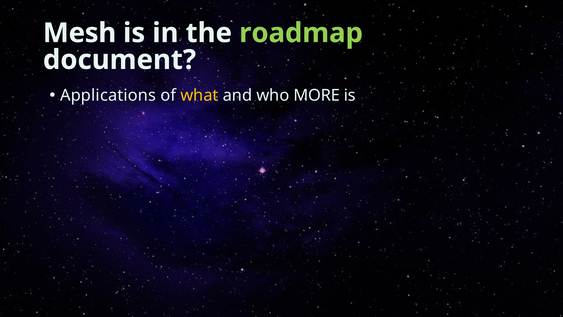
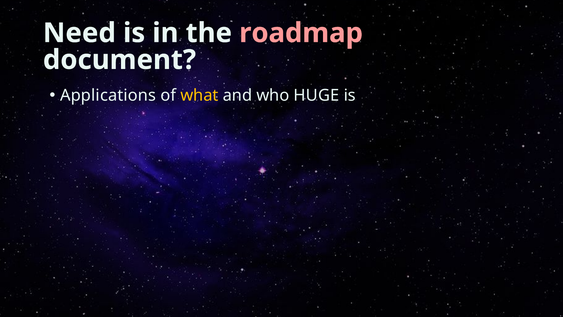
Mesh: Mesh -> Need
roadmap colour: light green -> pink
MORE: MORE -> HUGE
